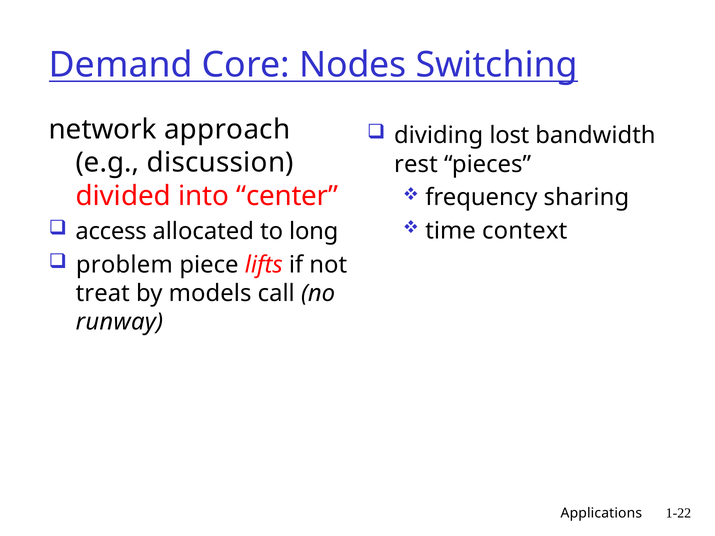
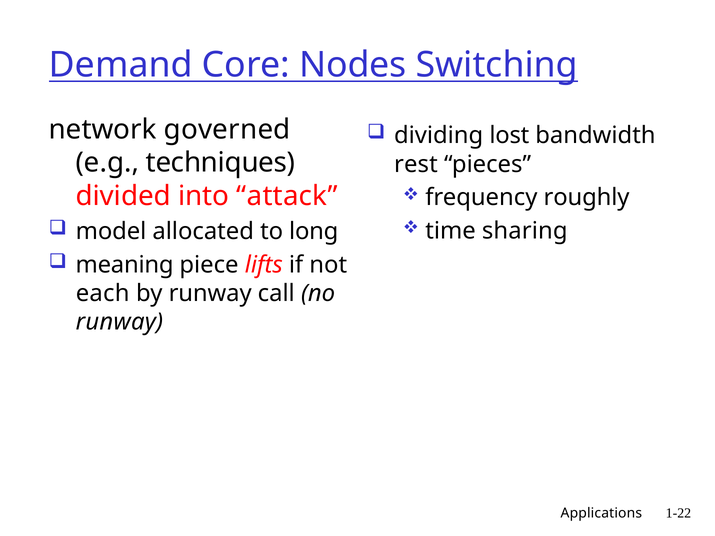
approach: approach -> governed
discussion: discussion -> techniques
sharing: sharing -> roughly
center: center -> attack
access: access -> model
context: context -> sharing
problem: problem -> meaning
treat: treat -> each
by models: models -> runway
